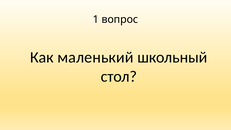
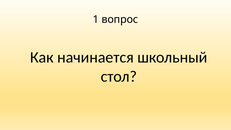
маленький: маленький -> начинается
